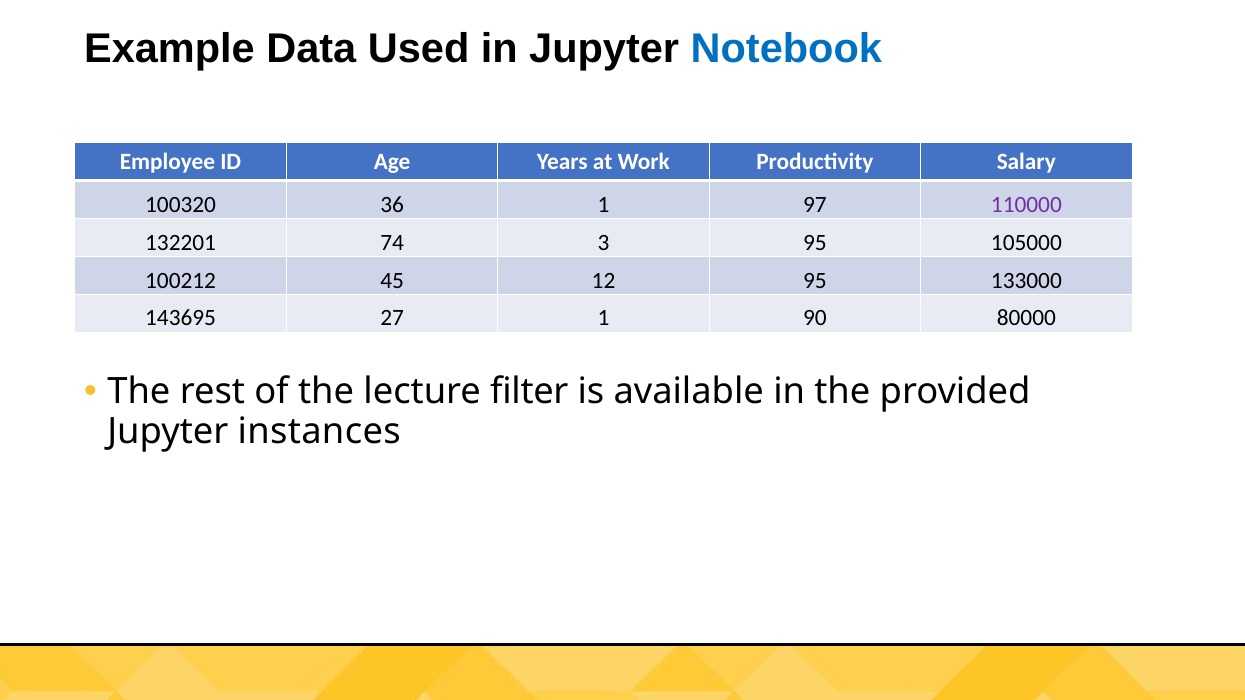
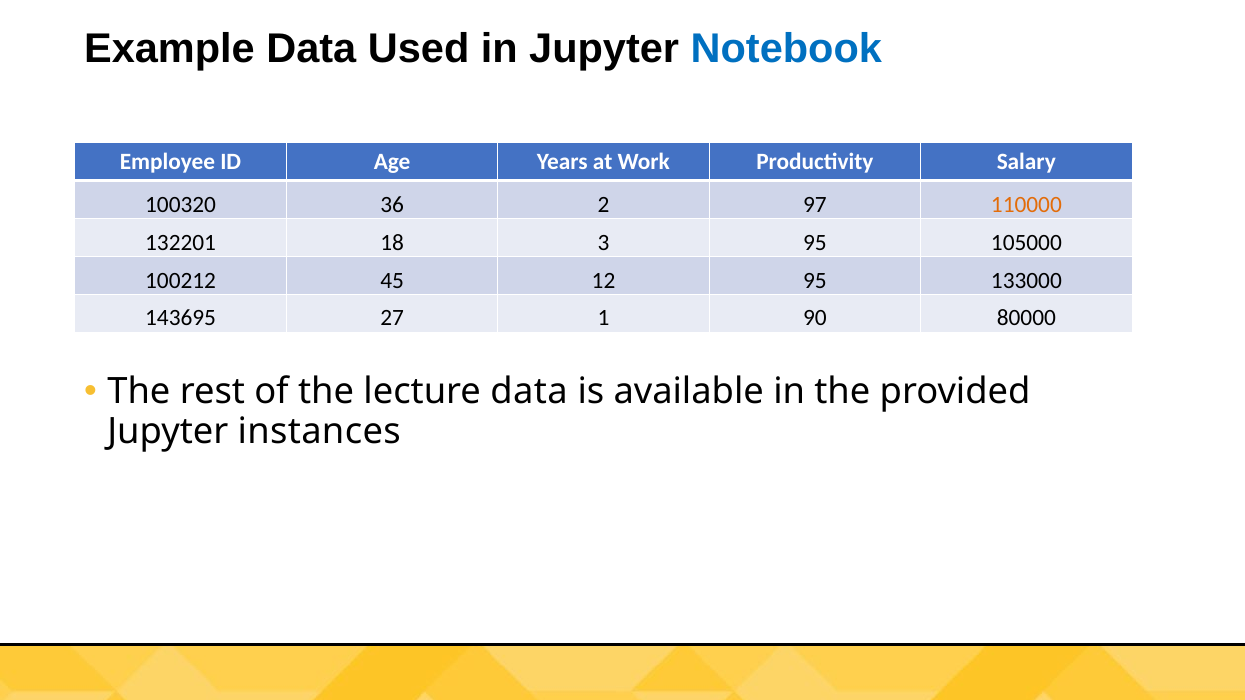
36 1: 1 -> 2
110000 colour: purple -> orange
74: 74 -> 18
lecture filter: filter -> data
